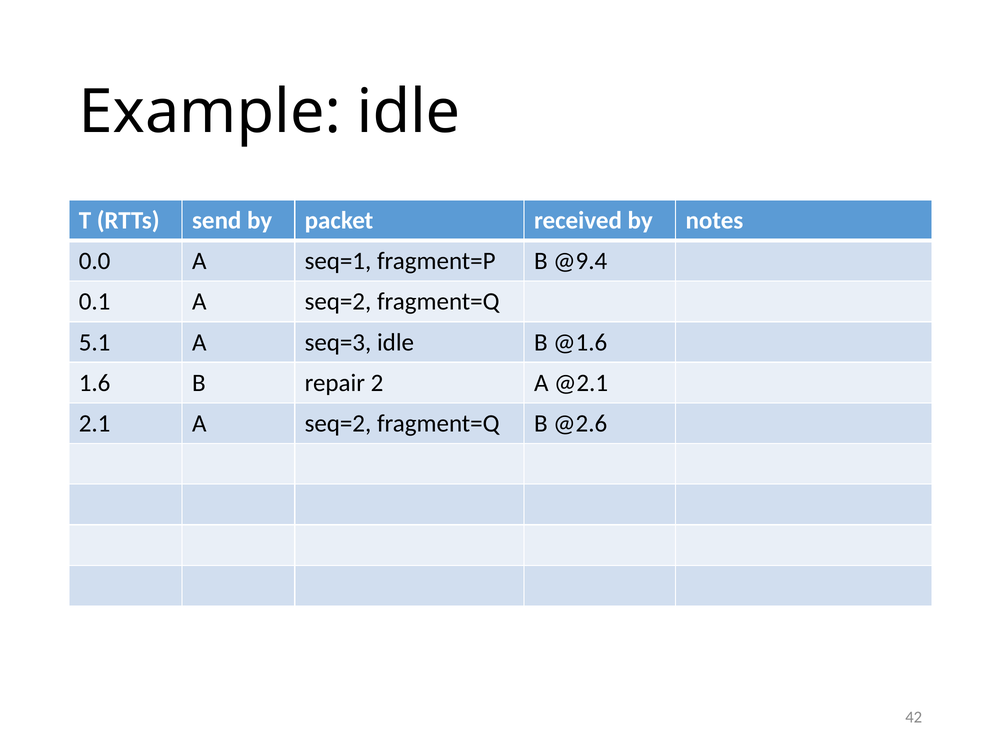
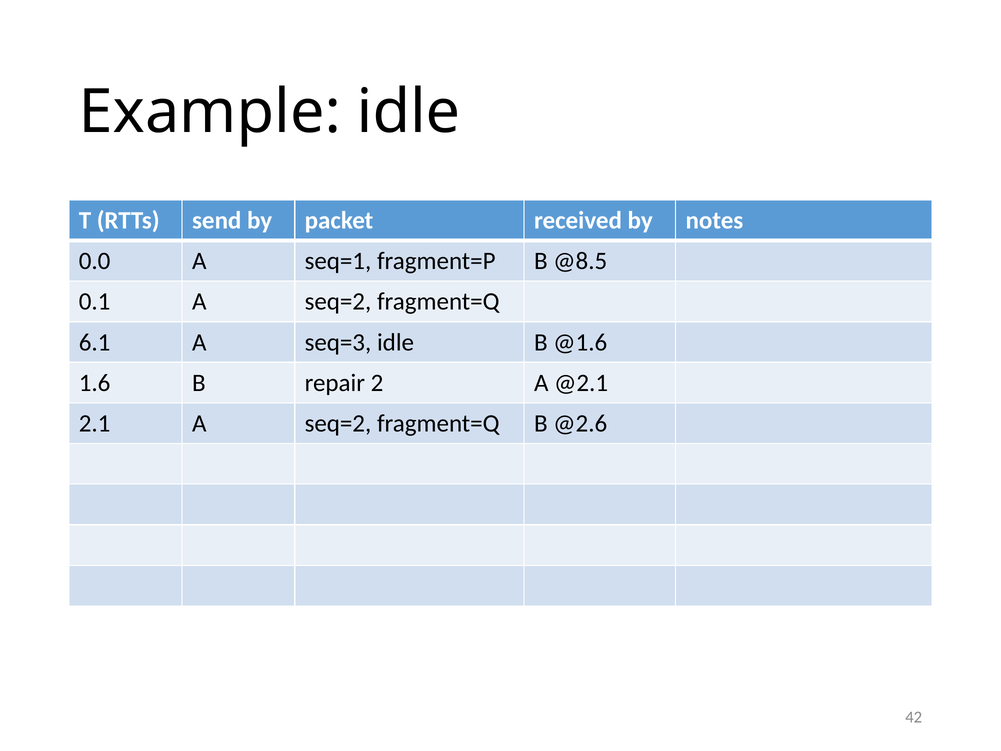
@9.4: @9.4 -> @8.5
5.1: 5.1 -> 6.1
